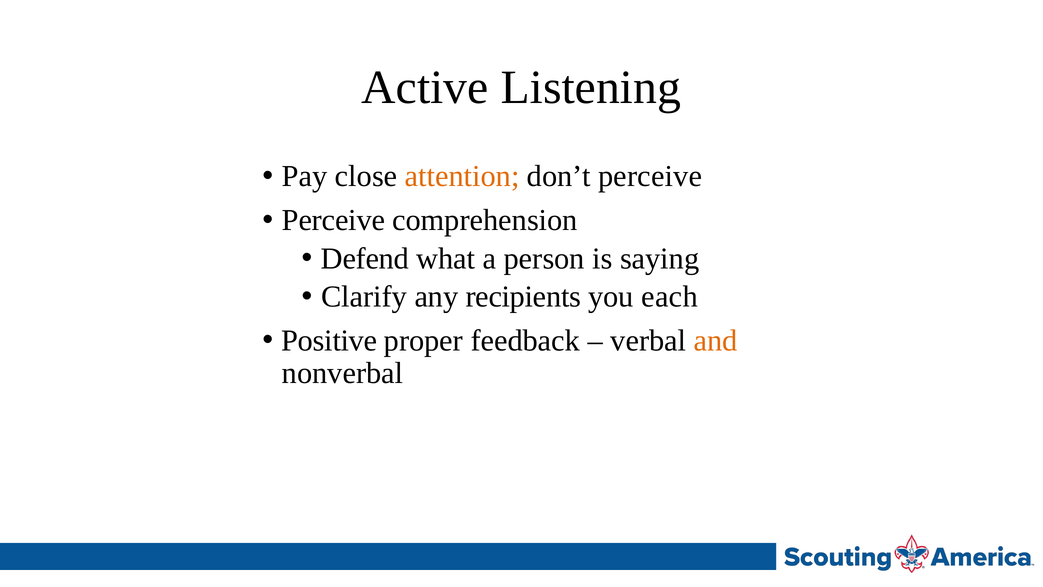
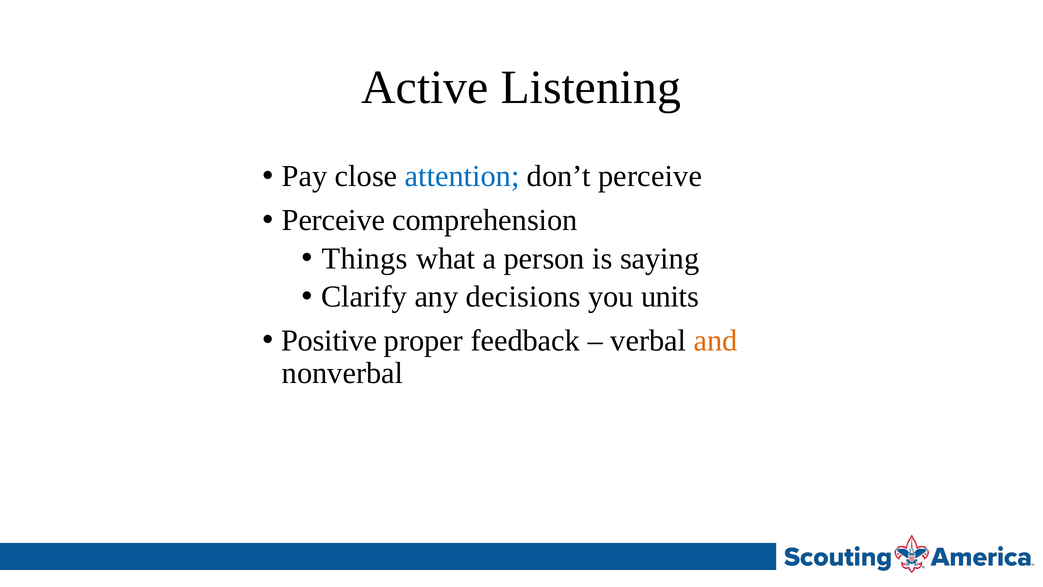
attention colour: orange -> blue
Defend: Defend -> Things
recipients: recipients -> decisions
each: each -> units
